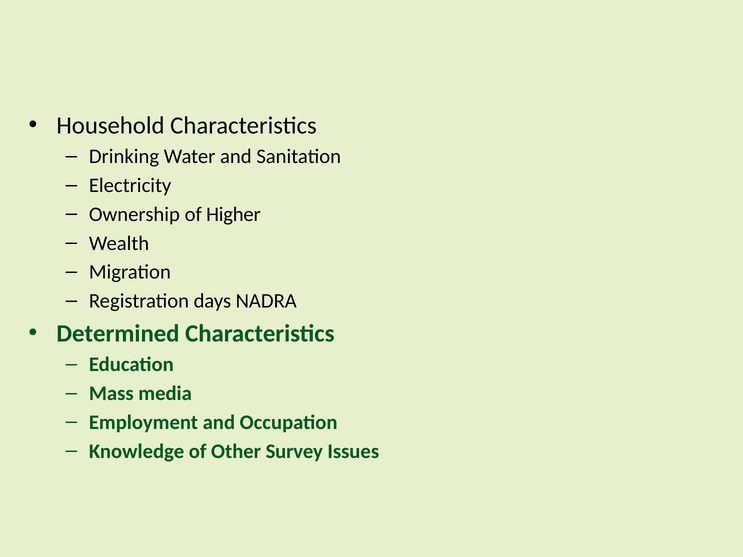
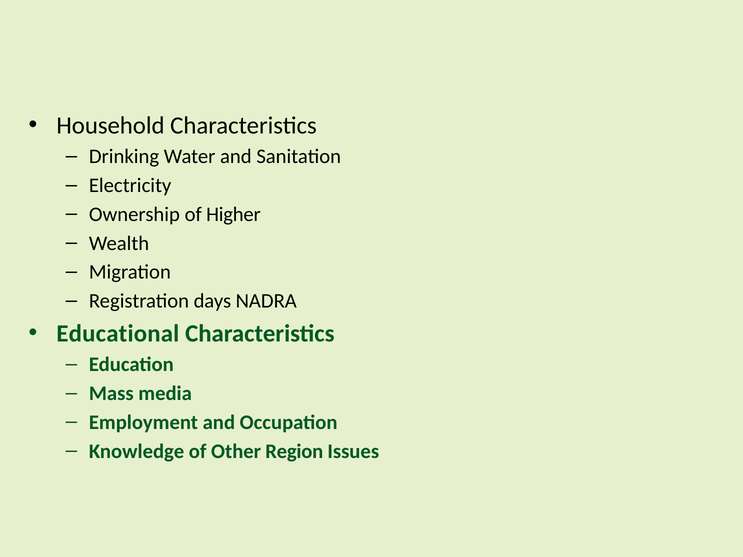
Determined: Determined -> Educational
Survey: Survey -> Region
